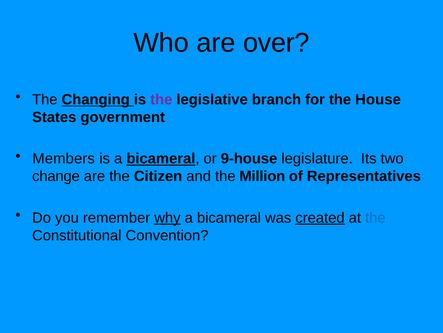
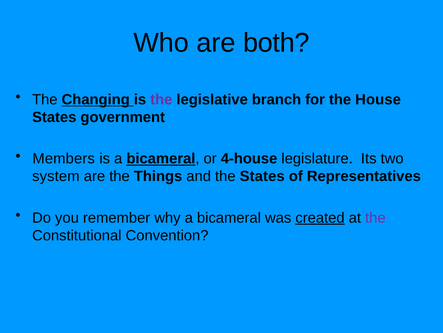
over: over -> both
9-house: 9-house -> 4-house
change: change -> system
Citizen: Citizen -> Things
the Million: Million -> States
why underline: present -> none
the at (375, 217) colour: blue -> purple
